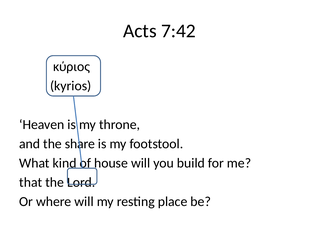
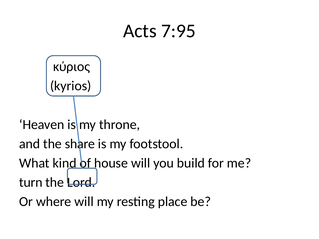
7:42: 7:42 -> 7:95
that: that -> turn
